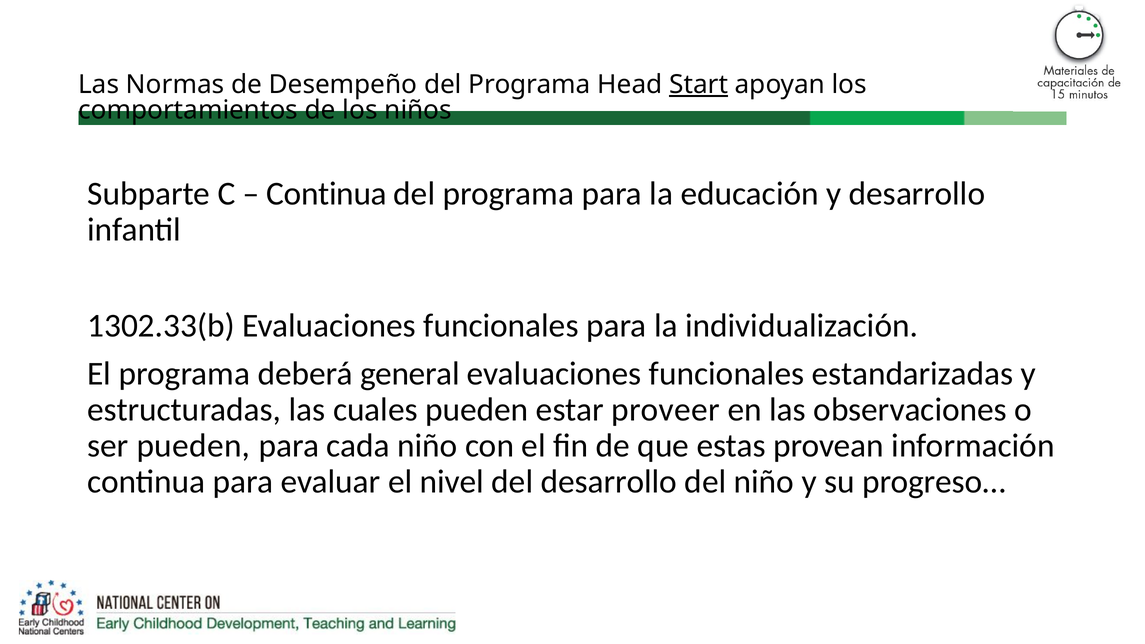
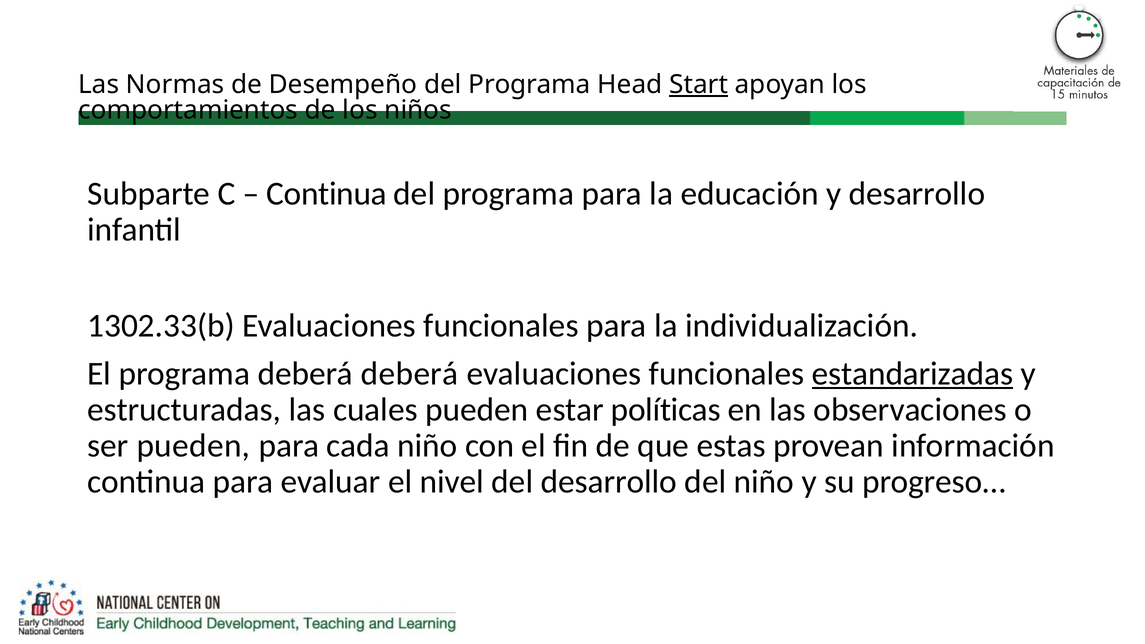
deberá general: general -> deberá
estandarizadas underline: none -> present
proveer: proveer -> políticas
